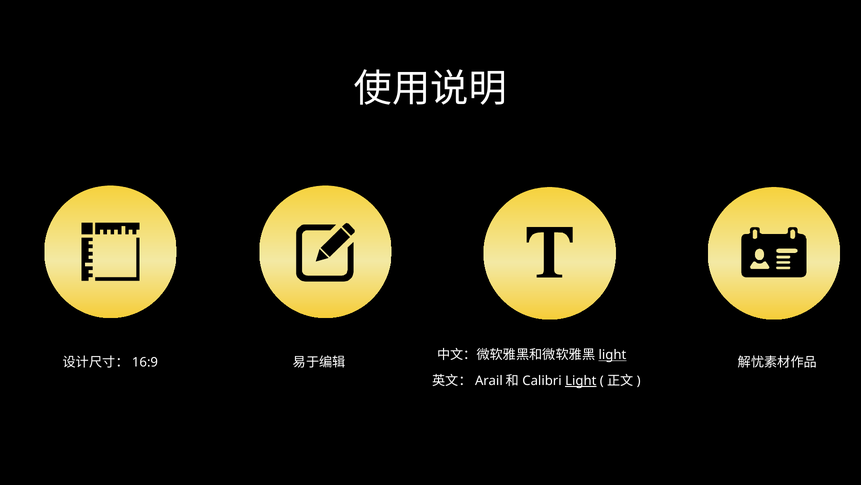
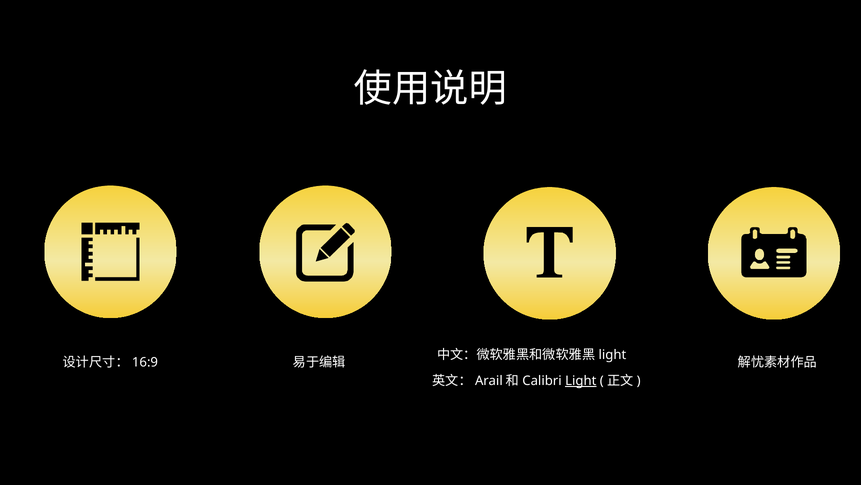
light at (612, 355) underline: present -> none
